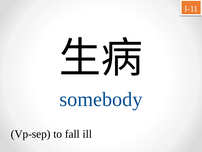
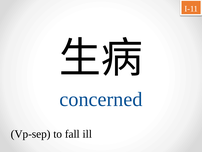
somebody: somebody -> concerned
